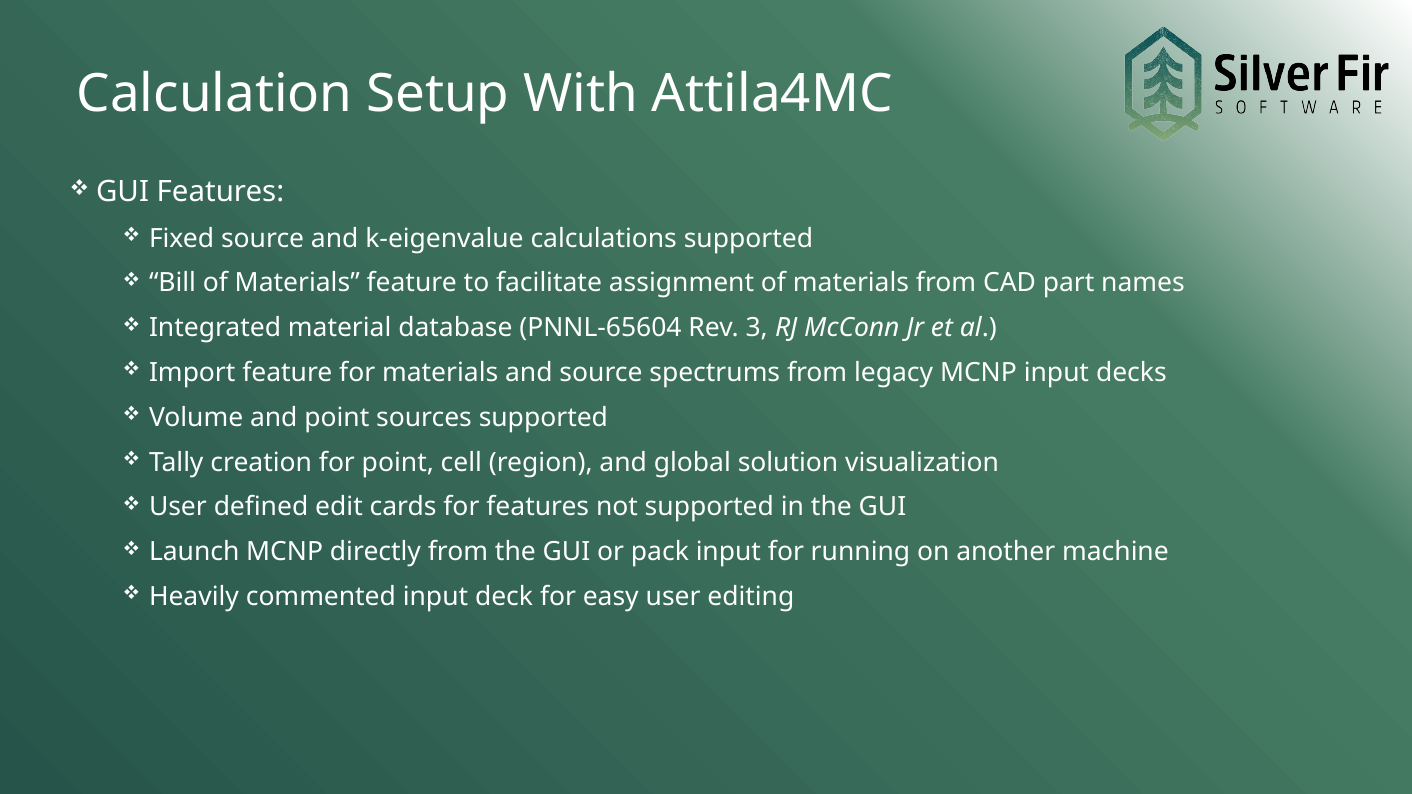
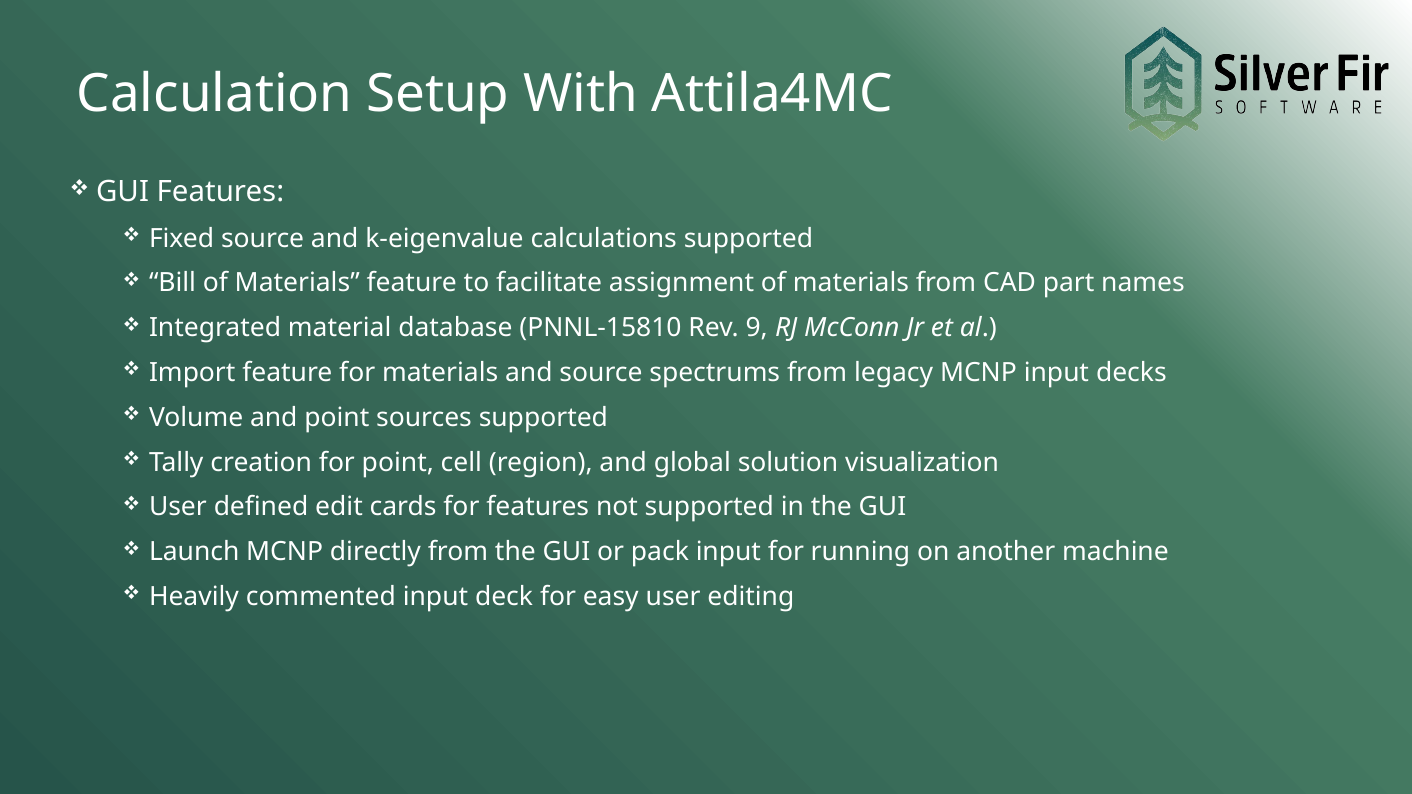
PNNL-65604: PNNL-65604 -> PNNL-15810
3: 3 -> 9
